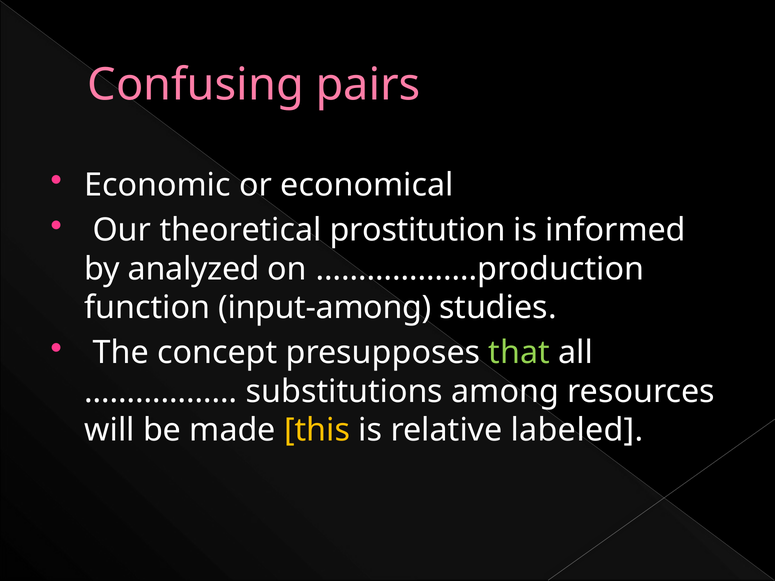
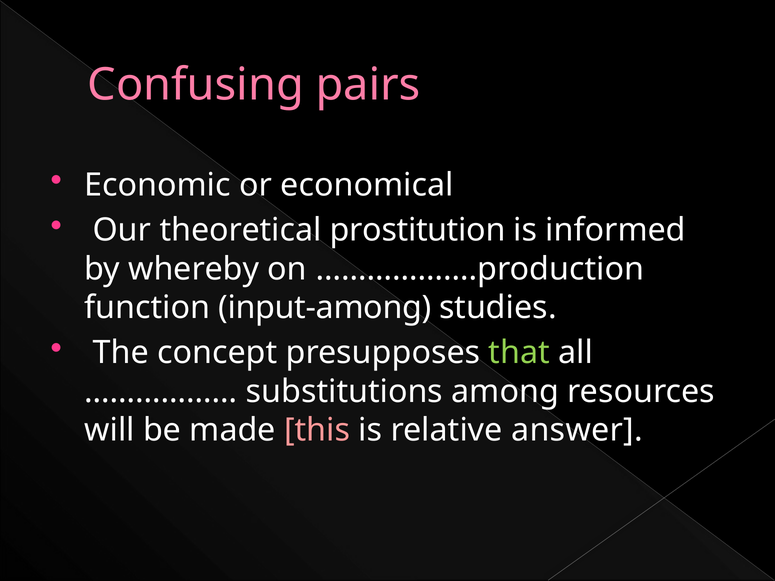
analyzed: analyzed -> whereby
this colour: yellow -> pink
labeled: labeled -> answer
